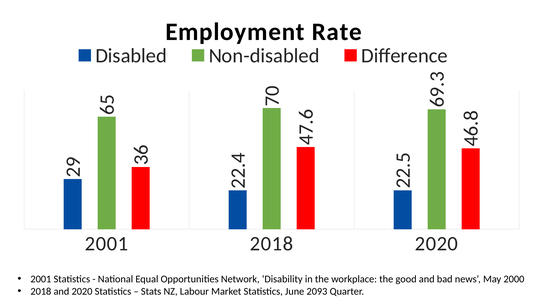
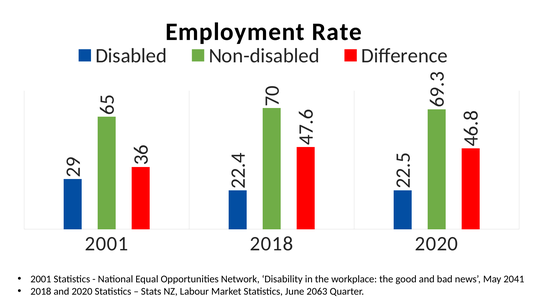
2000: 2000 -> 2041
2093: 2093 -> 2063
